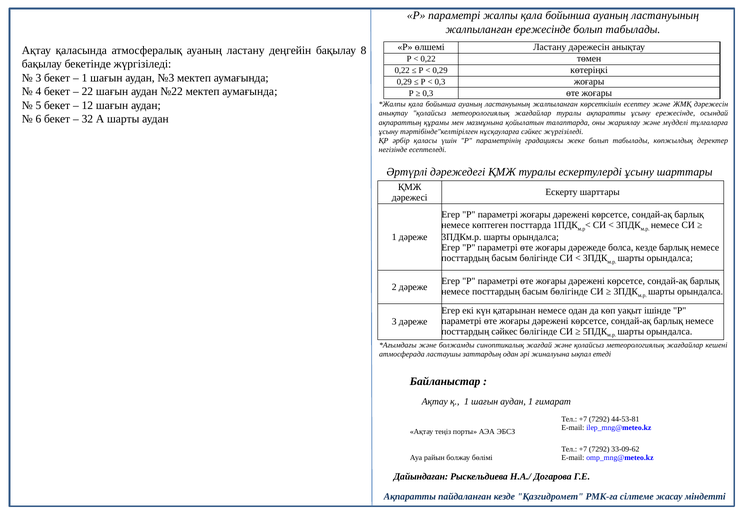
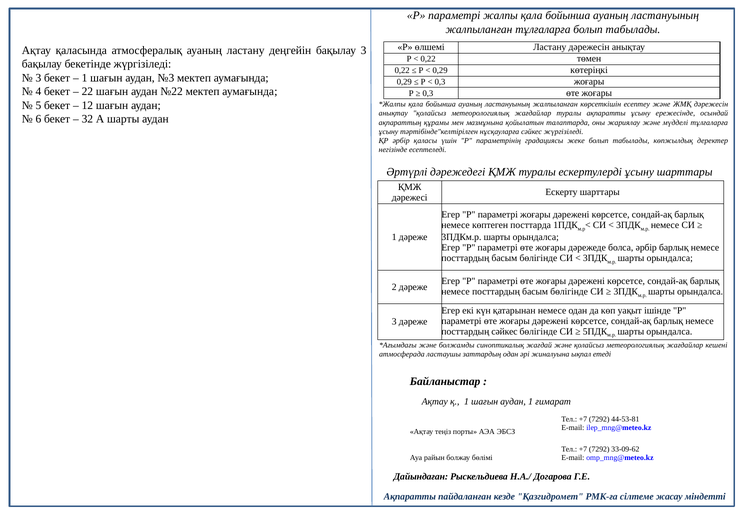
жалпыланған ережесінде: ережесінде -> тұлғаларға
бақылау 8: 8 -> 3
болса кезде: кезде -> әрбір
